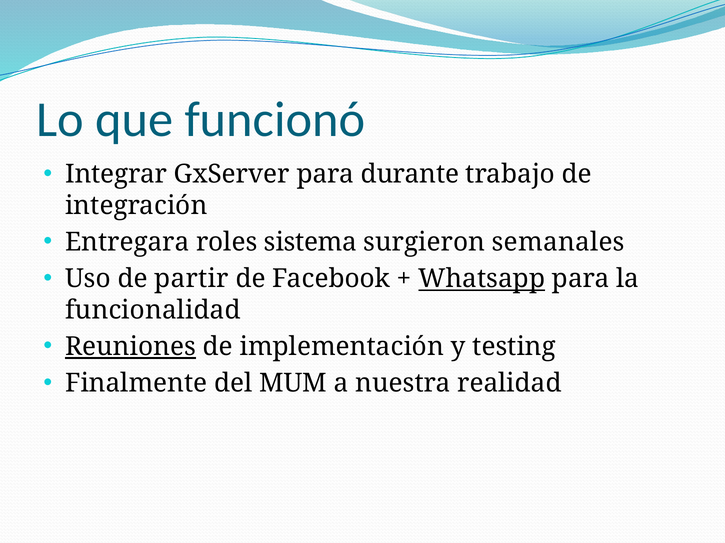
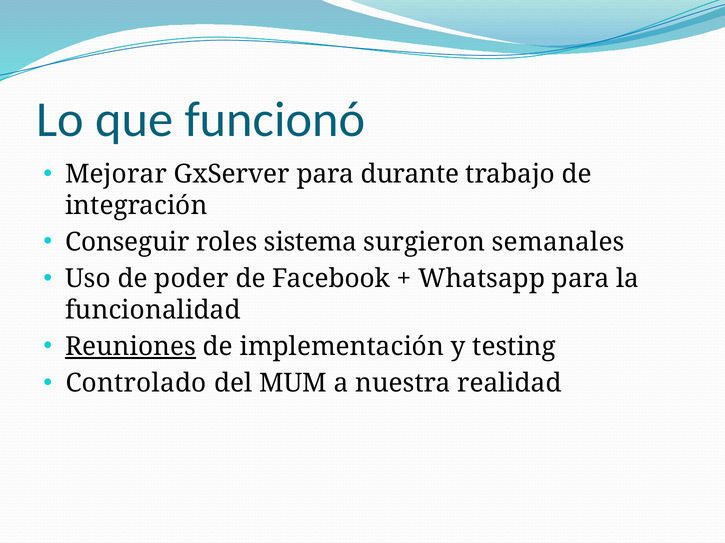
Integrar: Integrar -> Mejorar
Entregara: Entregara -> Conseguir
partir: partir -> poder
Whatsapp underline: present -> none
Finalmente: Finalmente -> Controlado
